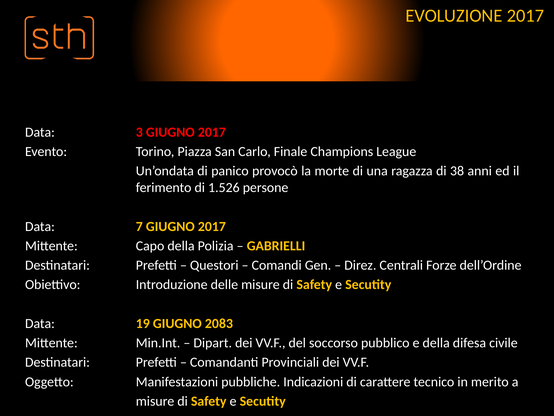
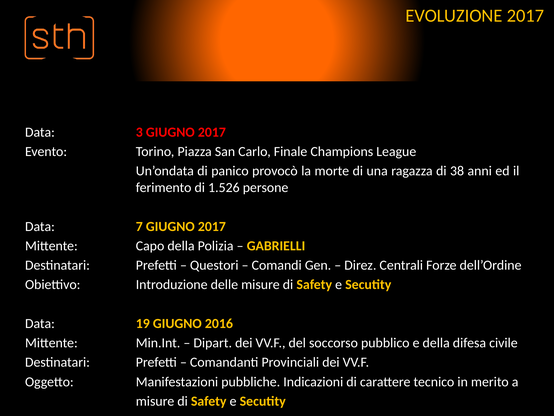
2083: 2083 -> 2016
